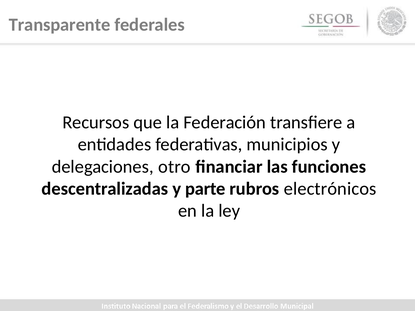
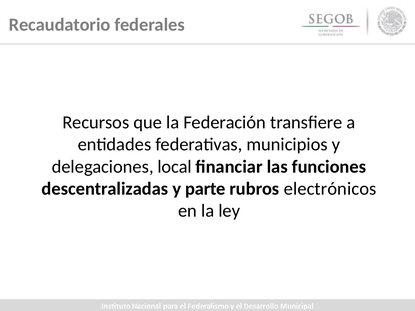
Transparente: Transparente -> Recaudatorio
otro: otro -> local
